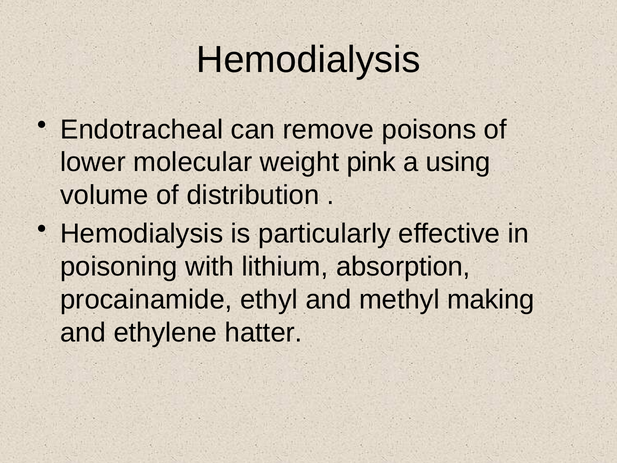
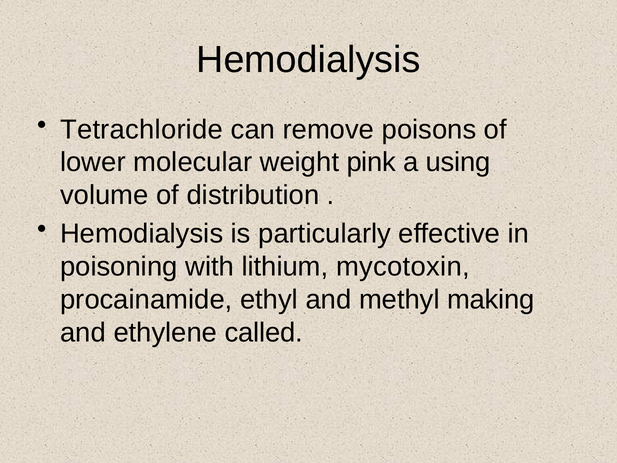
Endotracheal: Endotracheal -> Tetrachloride
absorption: absorption -> mycotoxin
hatter: hatter -> called
